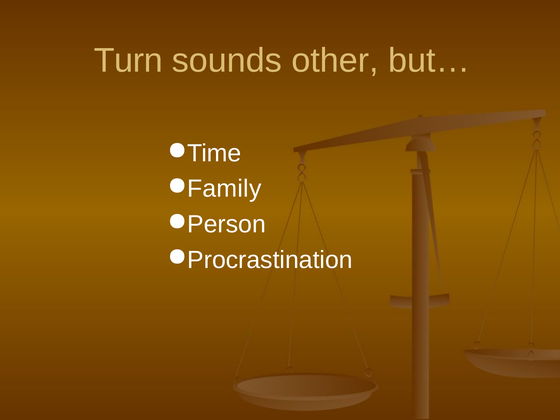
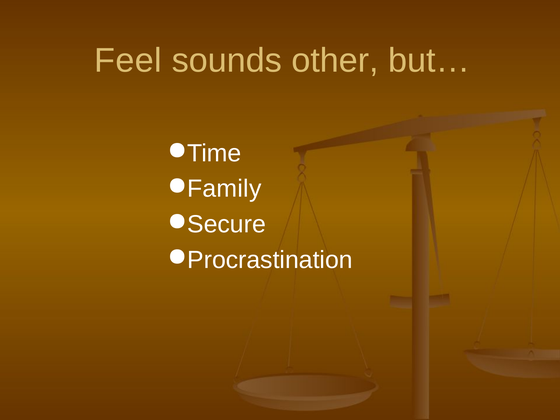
Turn: Turn -> Feel
Person: Person -> Secure
